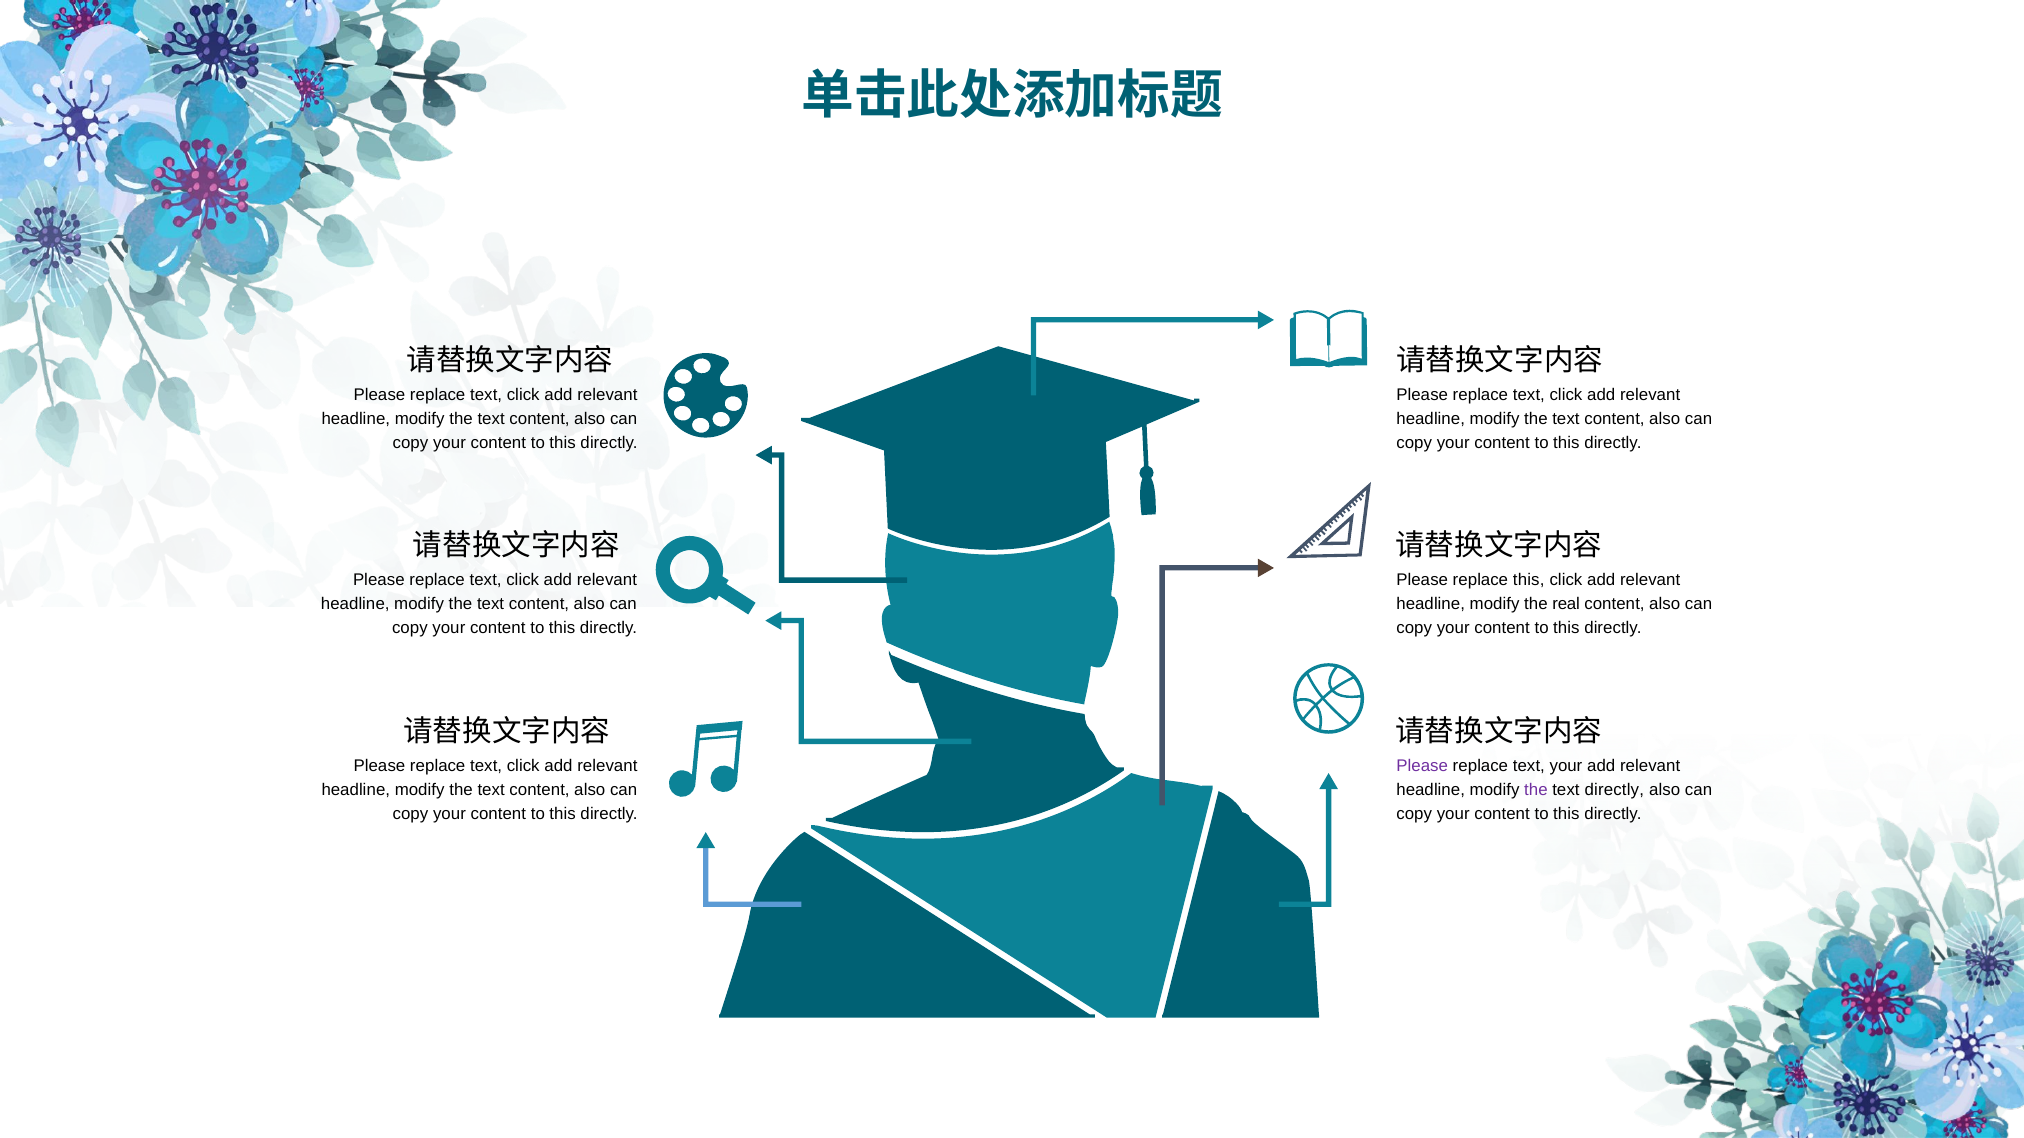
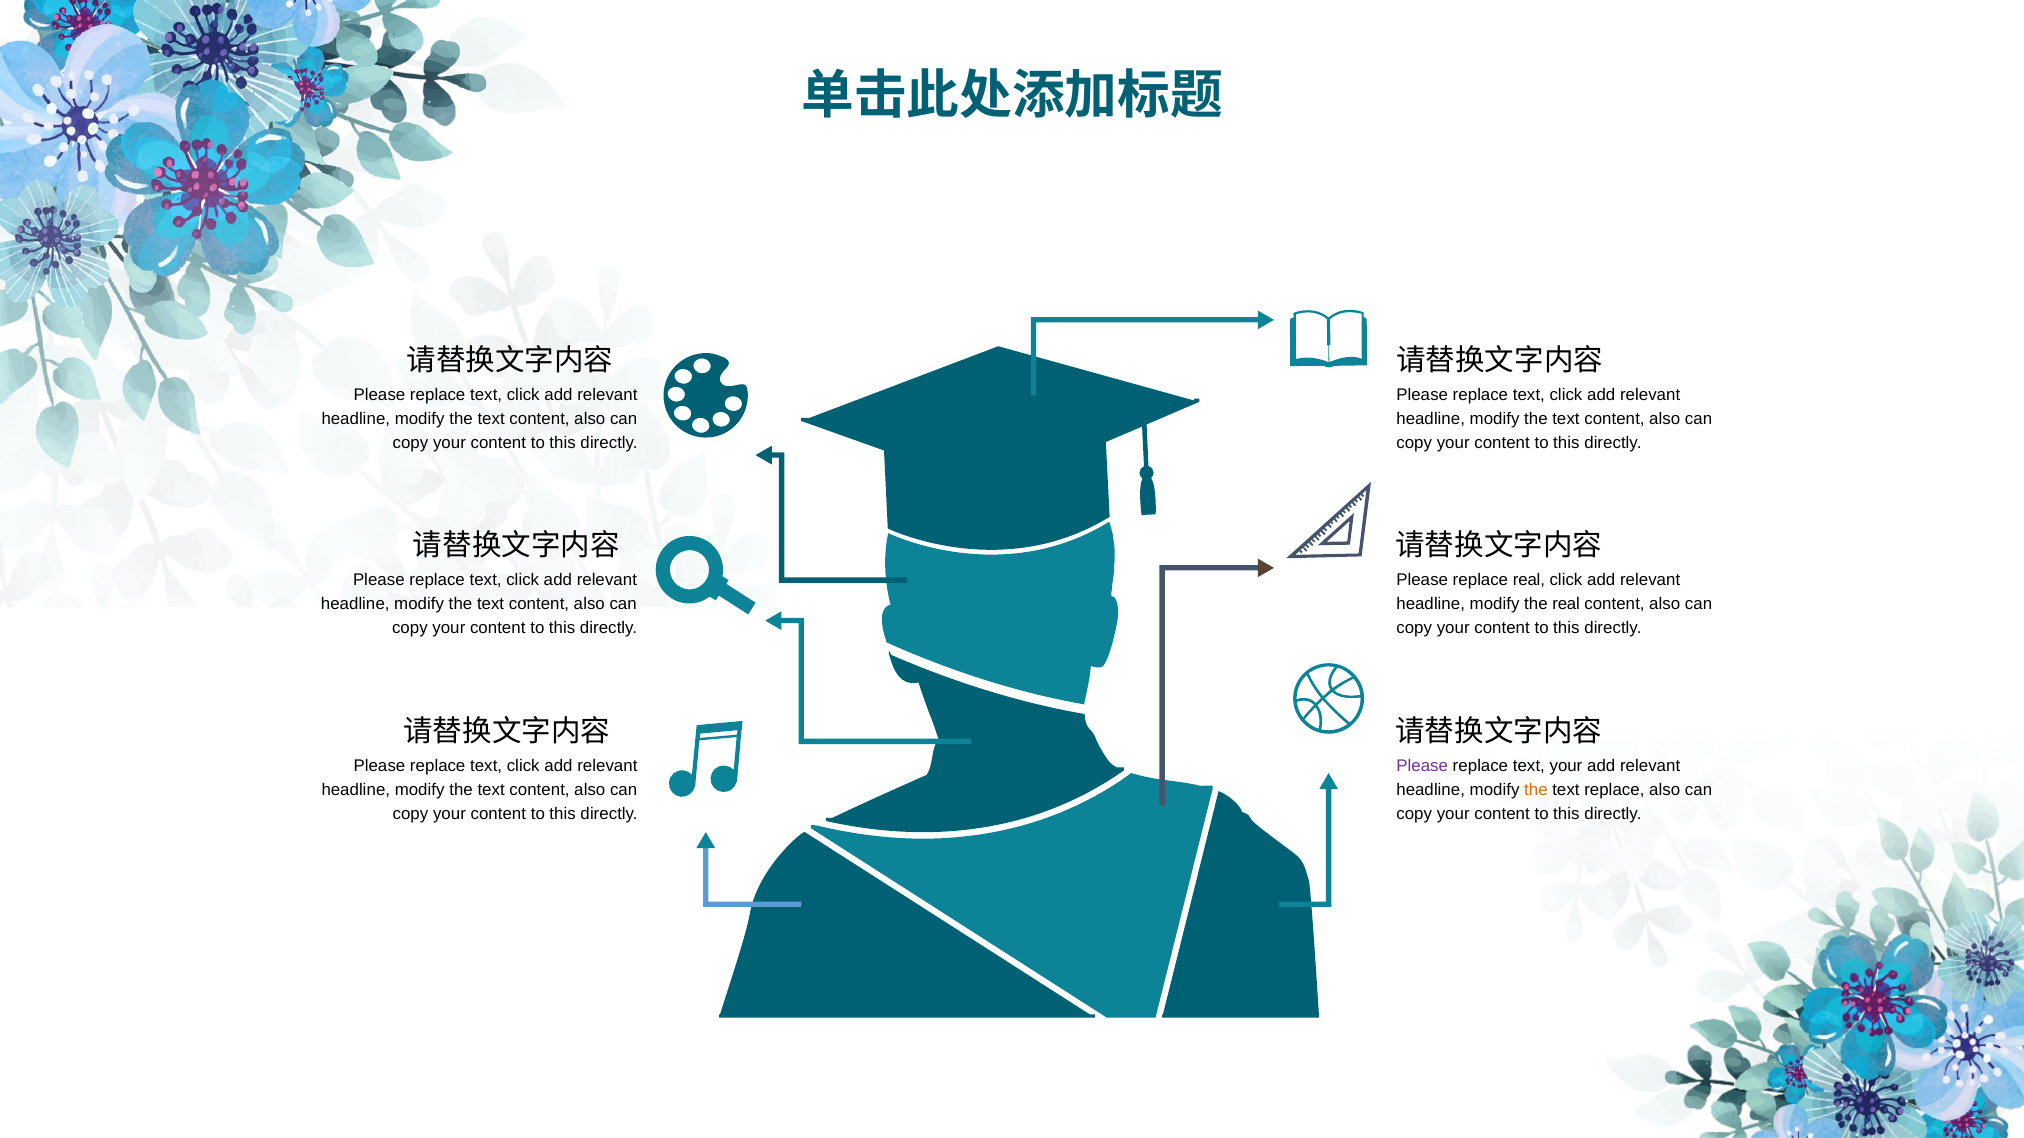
replace this: this -> real
the at (1536, 790) colour: purple -> orange
text directly: directly -> replace
